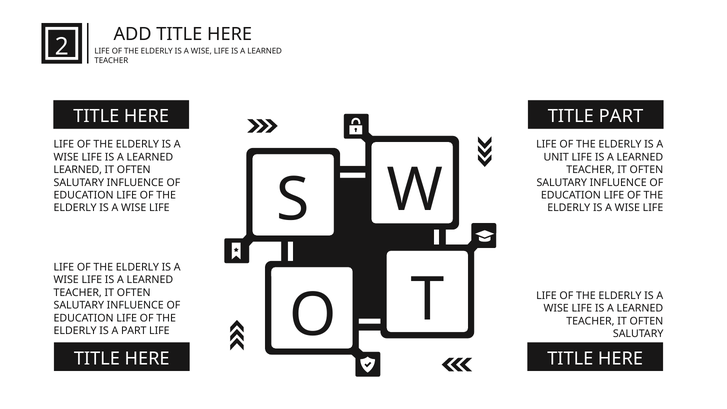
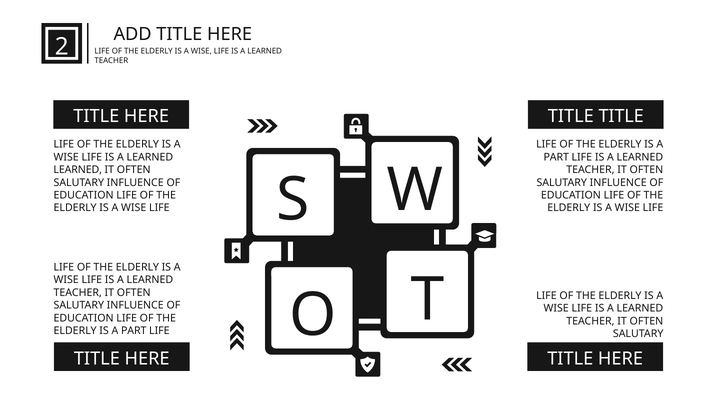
TITLE PART: PART -> TITLE
UNIT at (556, 157): UNIT -> PART
